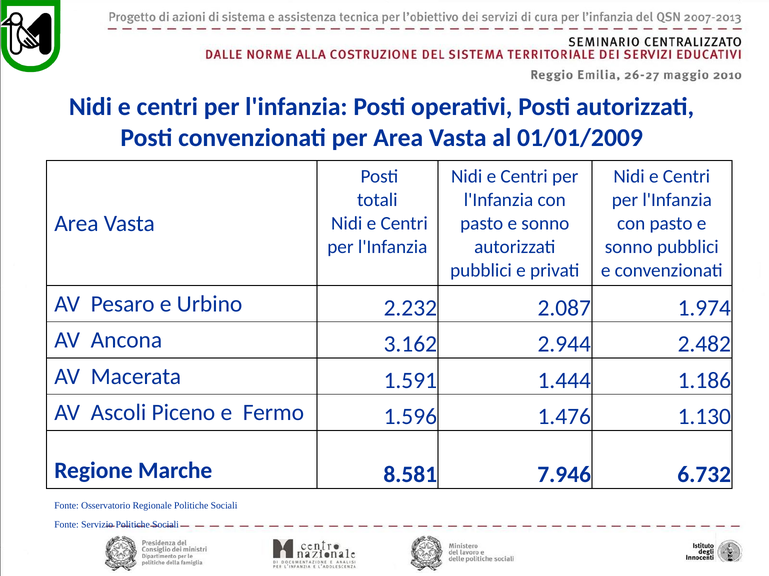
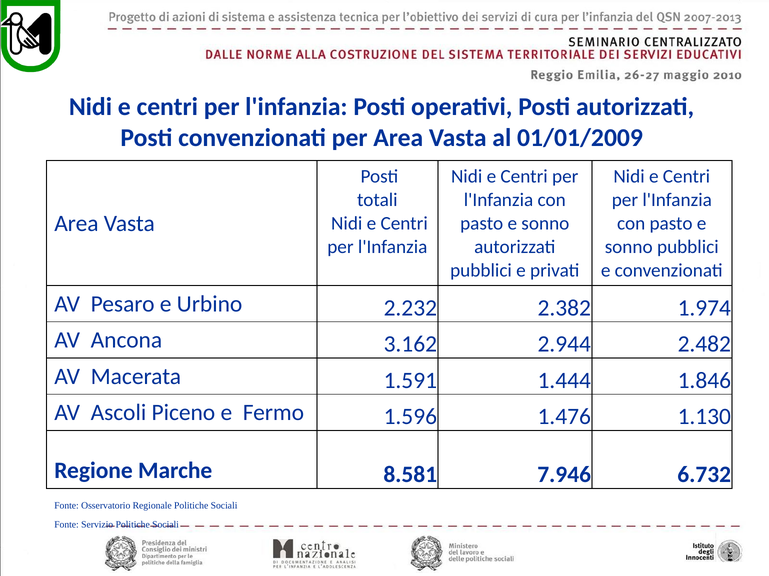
2.087: 2.087 -> 2.382
1.186: 1.186 -> 1.846
